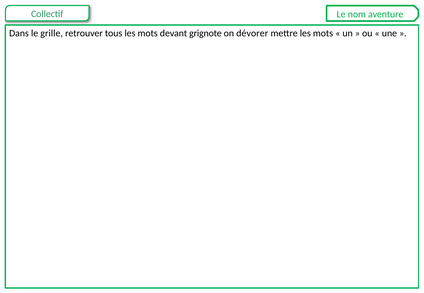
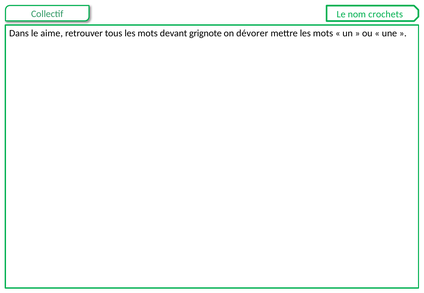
aventure: aventure -> crochets
grille: grille -> aime
